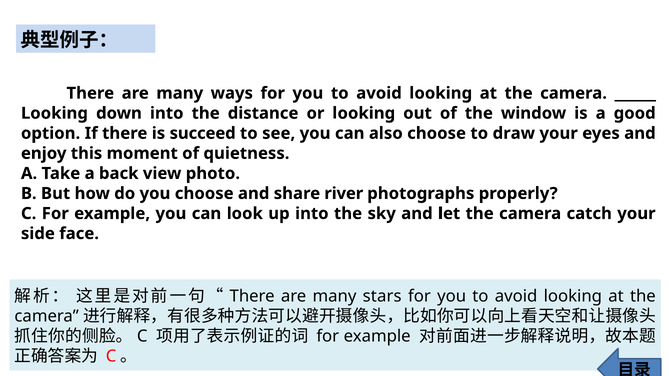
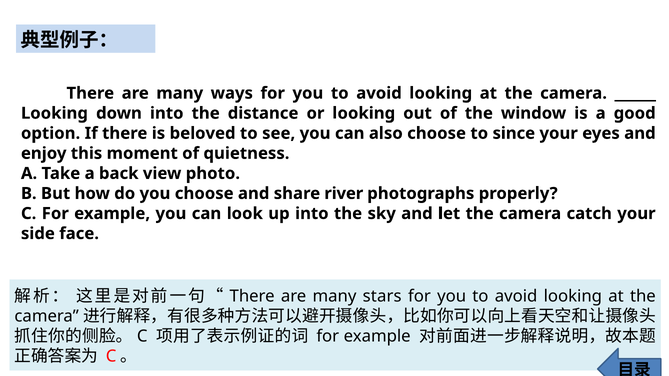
succeed: succeed -> beloved
draw: draw -> since
